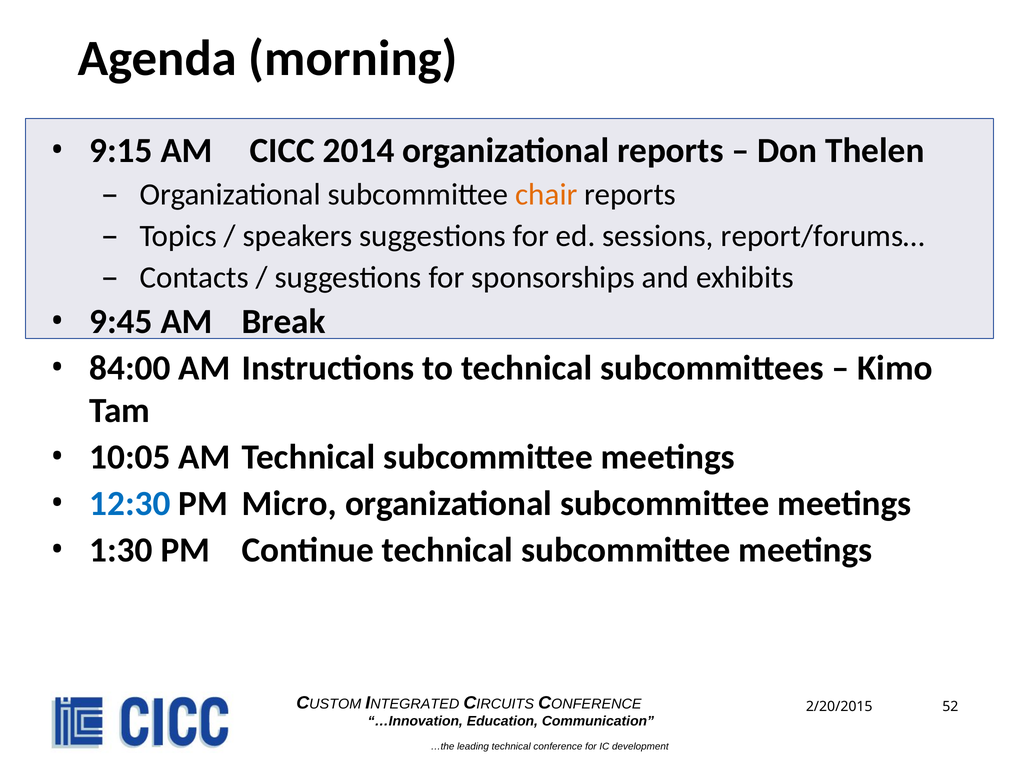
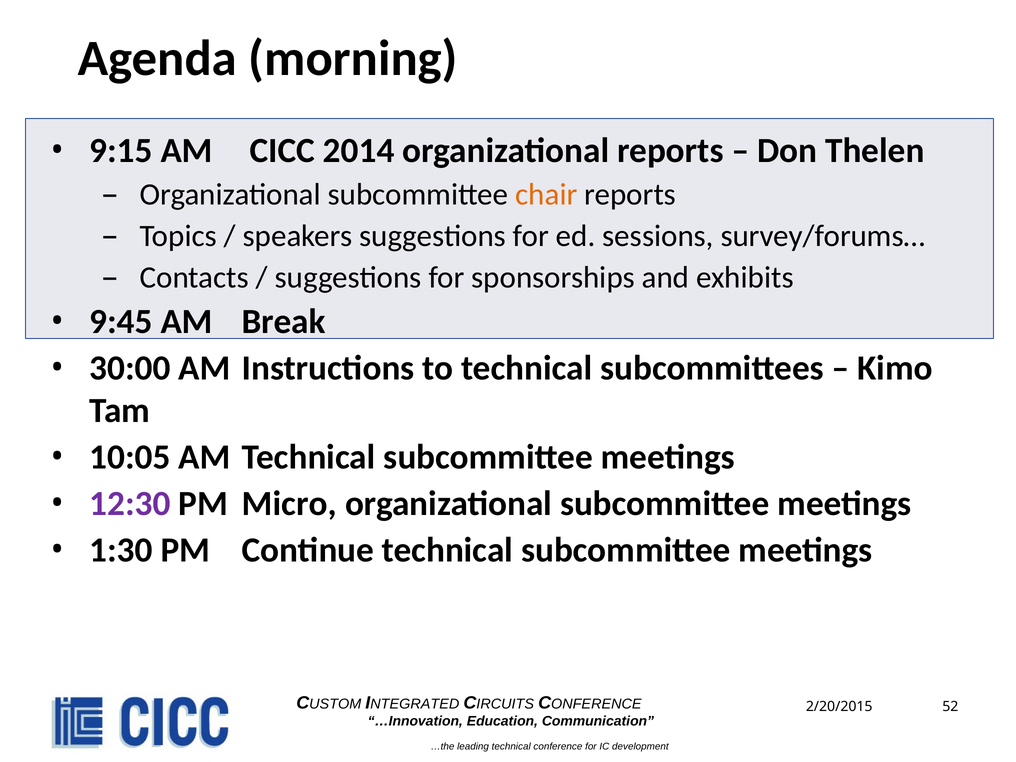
report/forums…: report/forums… -> survey/forums…
84:00: 84:00 -> 30:00
12:30 colour: blue -> purple
